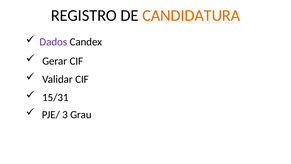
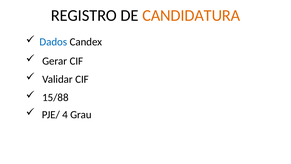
Dados colour: purple -> blue
15/31: 15/31 -> 15/88
3: 3 -> 4
